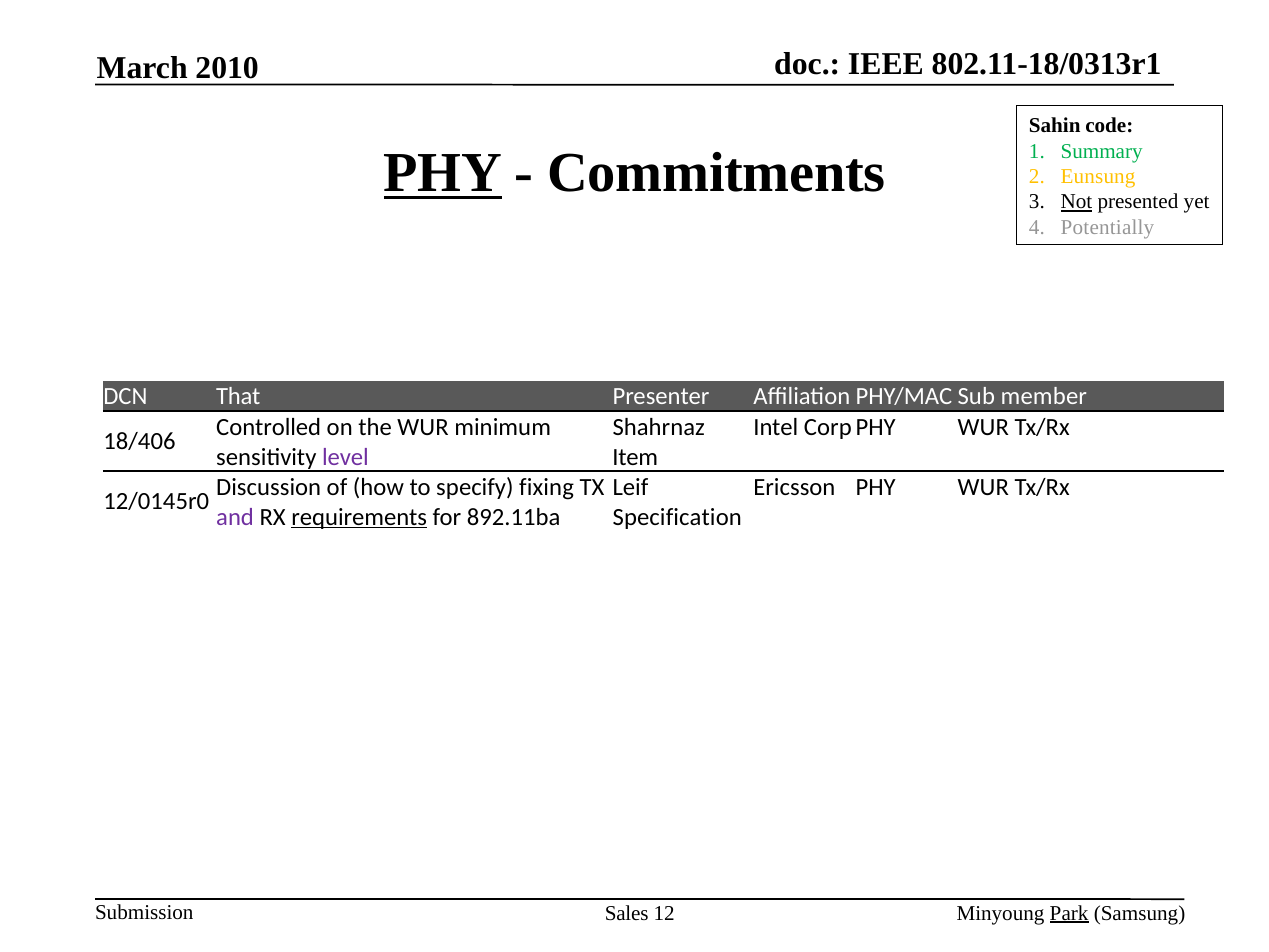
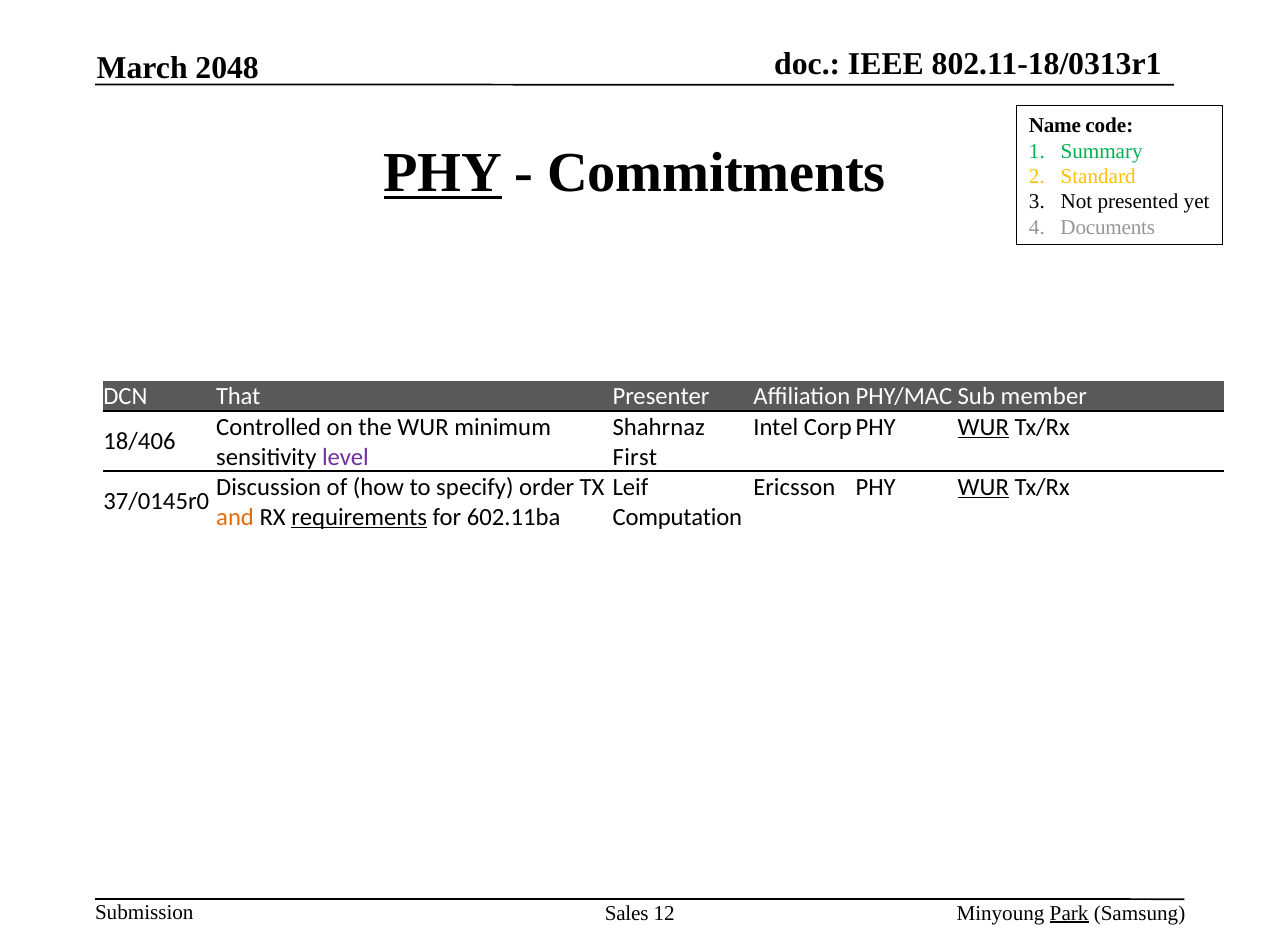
2010: 2010 -> 2048
Sahin: Sahin -> Name
Eunsung: Eunsung -> Standard
Not underline: present -> none
Potentially: Potentially -> Documents
WUR at (983, 427) underline: none -> present
Item: Item -> First
fixing: fixing -> order
WUR at (983, 487) underline: none -> present
12/0145r0: 12/0145r0 -> 37/0145r0
and colour: purple -> orange
892.11ba: 892.11ba -> 602.11ba
Specification: Specification -> Computation
